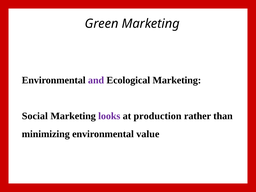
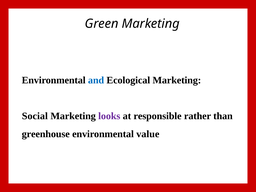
and colour: purple -> blue
production: production -> responsible
minimizing: minimizing -> greenhouse
